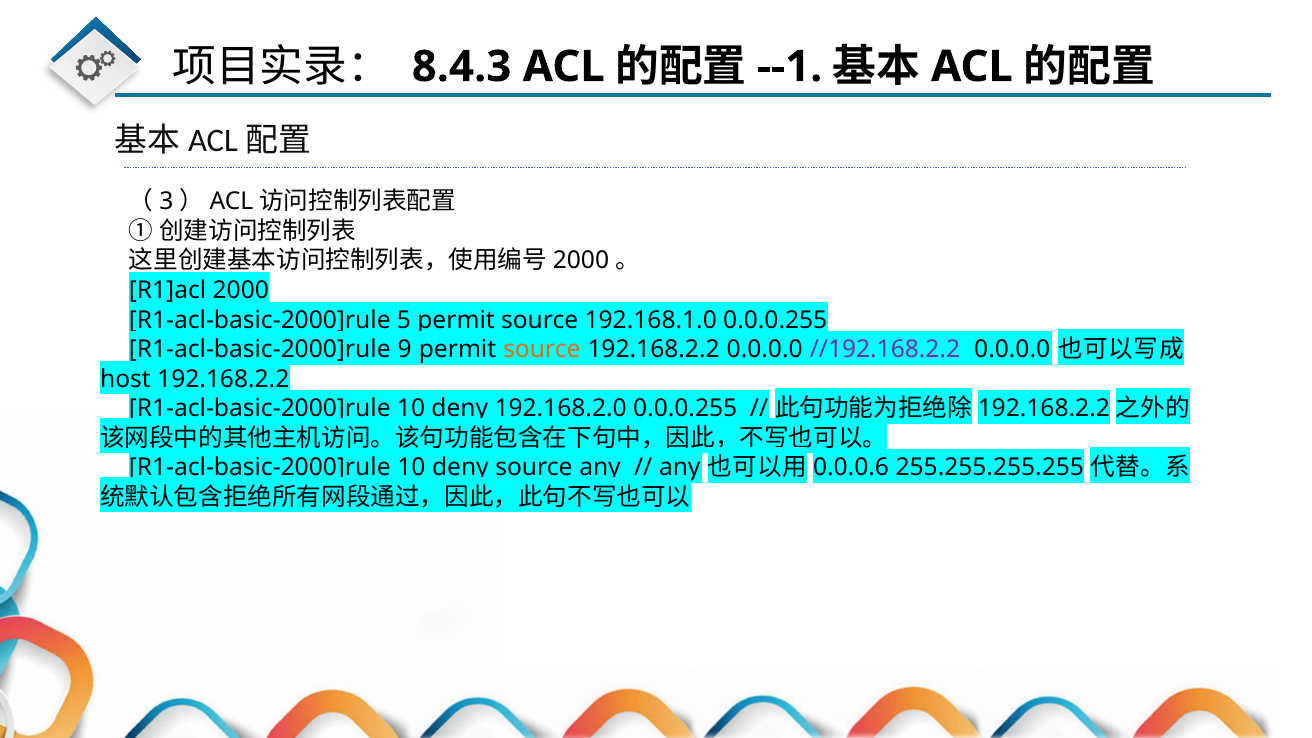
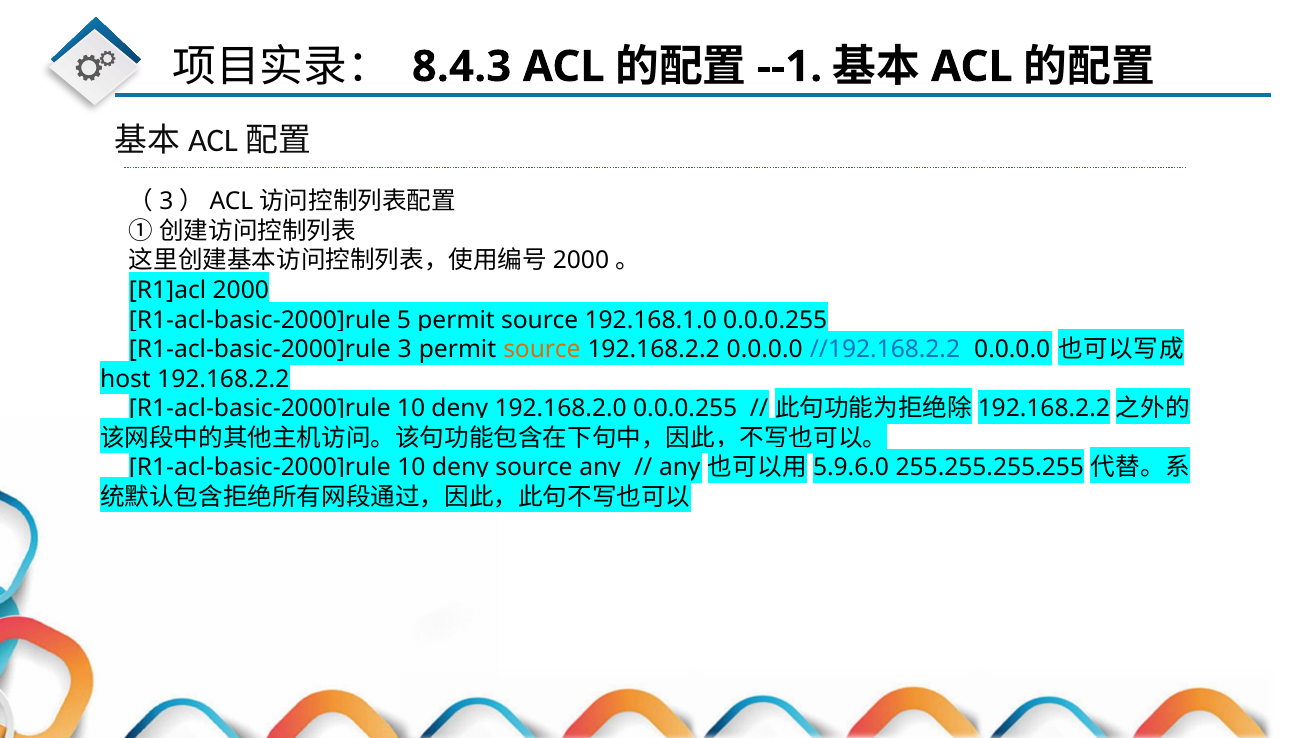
9: 9 -> 3
//192.168.2.2 colour: purple -> blue
0.0.0.6: 0.0.0.6 -> 5.9.6.0
